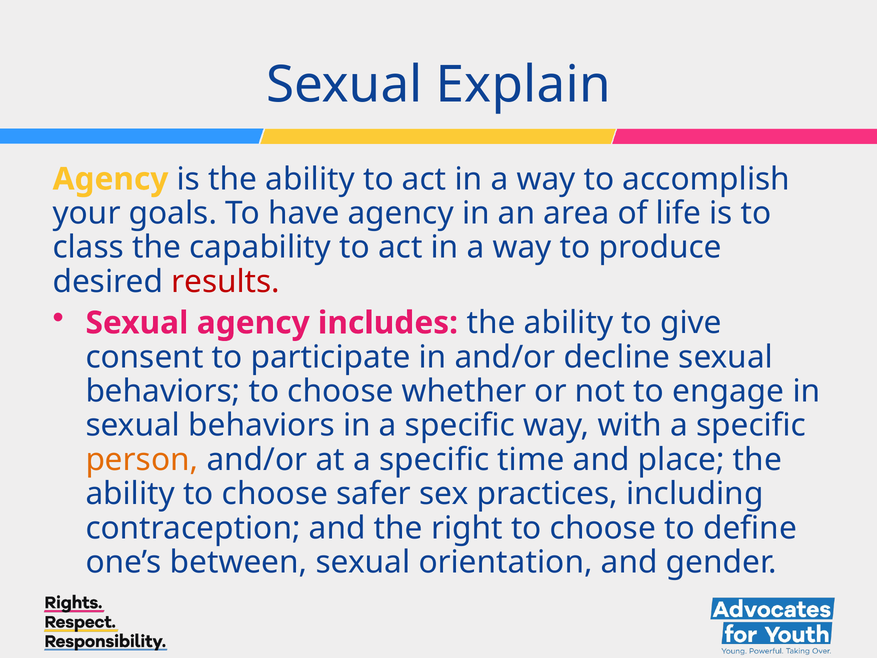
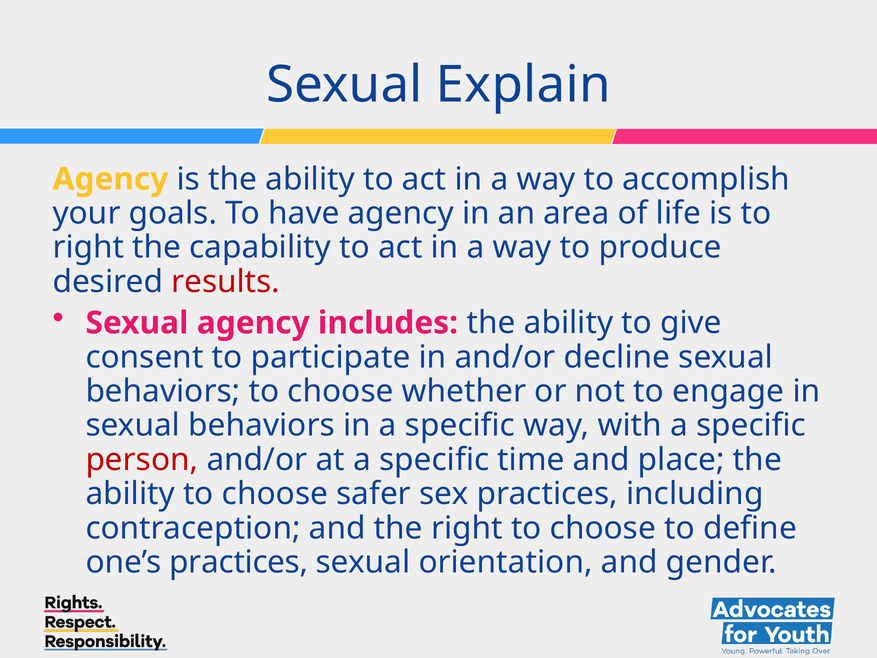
class at (88, 247): class -> right
person colour: orange -> red
one’s between: between -> practices
